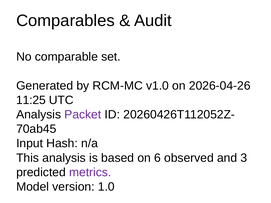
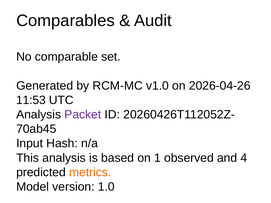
11:25: 11:25 -> 11:53
6: 6 -> 1
3: 3 -> 4
metrics colour: purple -> orange
